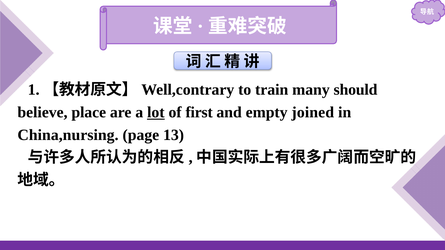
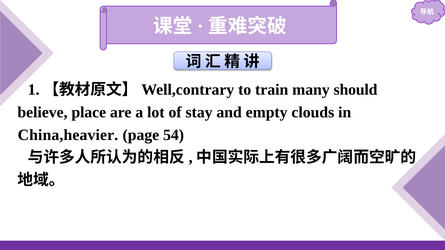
lot underline: present -> none
first: first -> stay
joined: joined -> clouds
China,nursing: China,nursing -> China,heavier
13: 13 -> 54
